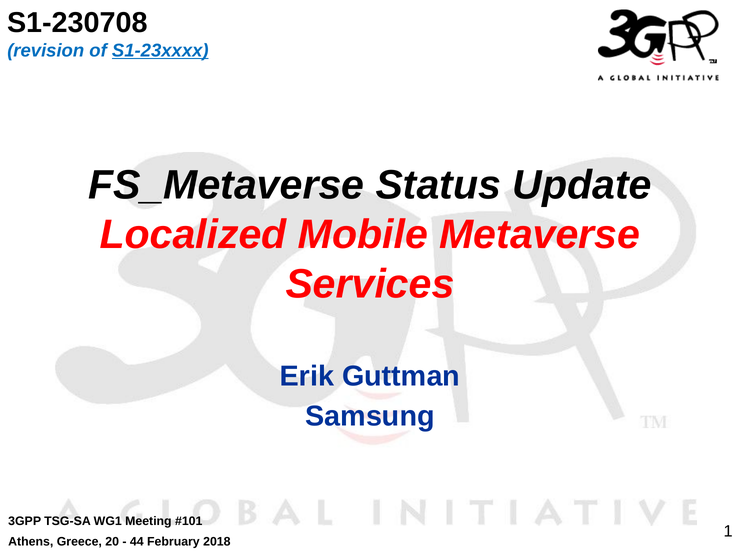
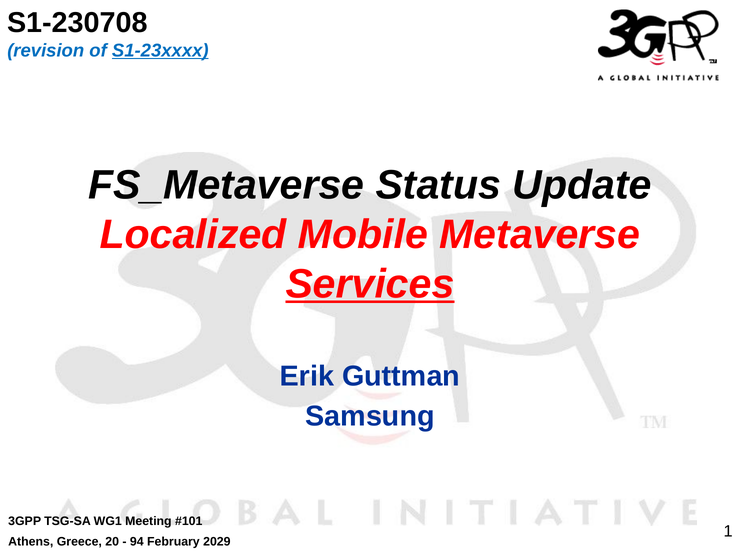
Services underline: none -> present
44: 44 -> 94
2018: 2018 -> 2029
